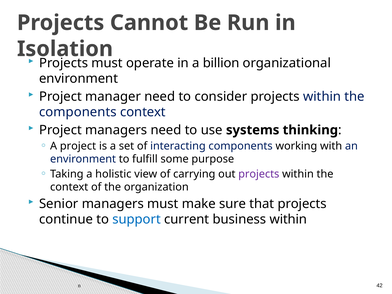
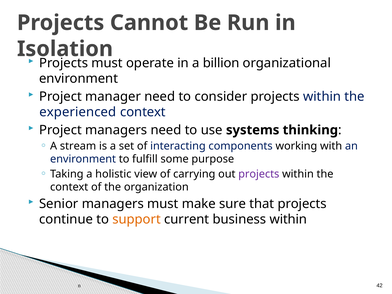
components at (78, 112): components -> experienced
A project: project -> stream
support colour: blue -> orange
